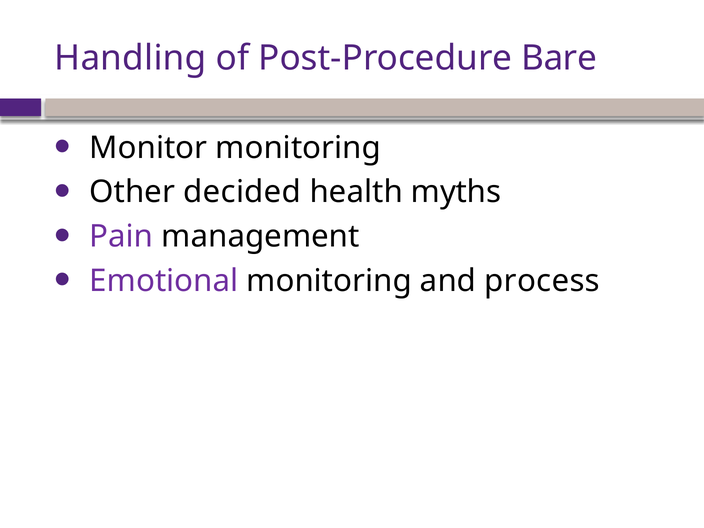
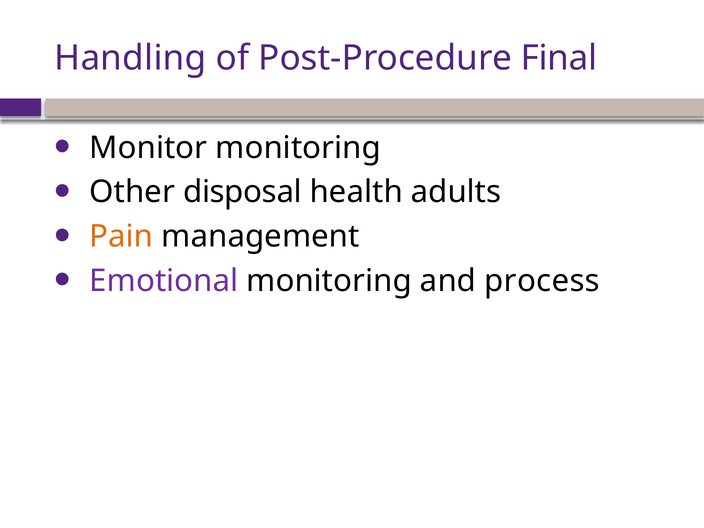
Bare: Bare -> Final
decided: decided -> disposal
myths: myths -> adults
Pain colour: purple -> orange
